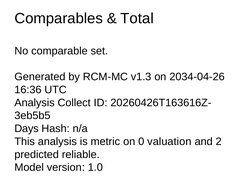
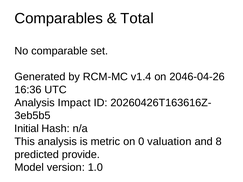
v1.3: v1.3 -> v1.4
2034-04-26: 2034-04-26 -> 2046-04-26
Collect: Collect -> Impact
Days: Days -> Initial
2: 2 -> 8
reliable: reliable -> provide
